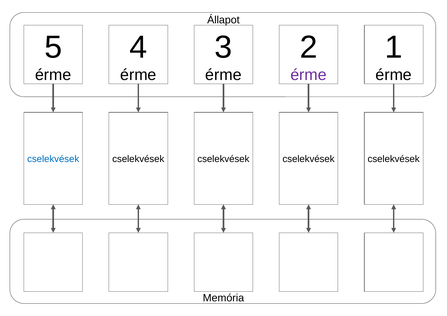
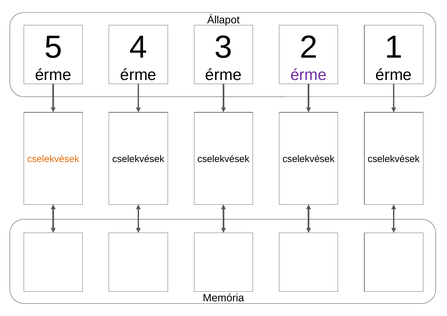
cselekvések at (53, 159) colour: blue -> orange
